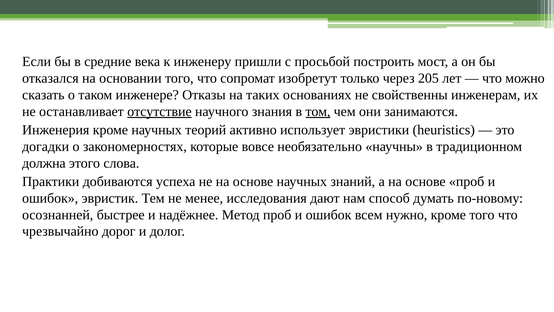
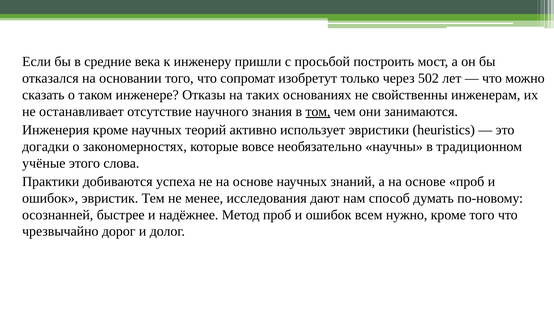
205: 205 -> 502
отсутствие underline: present -> none
должна: должна -> учёные
